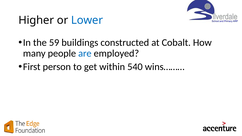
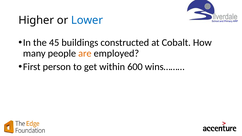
59: 59 -> 45
are colour: blue -> orange
540: 540 -> 600
